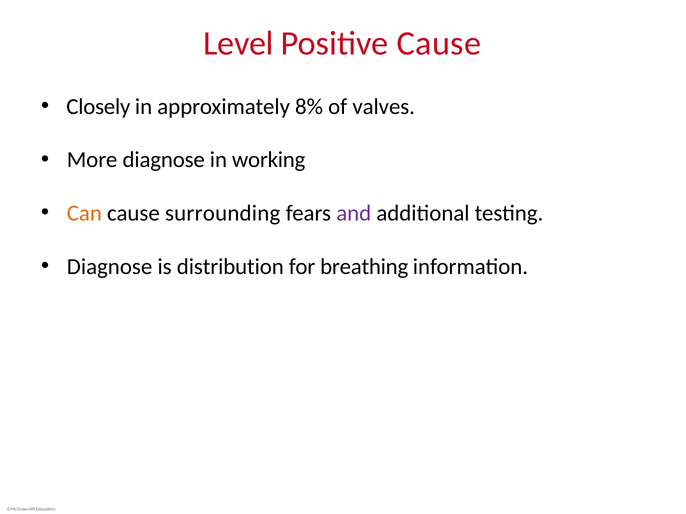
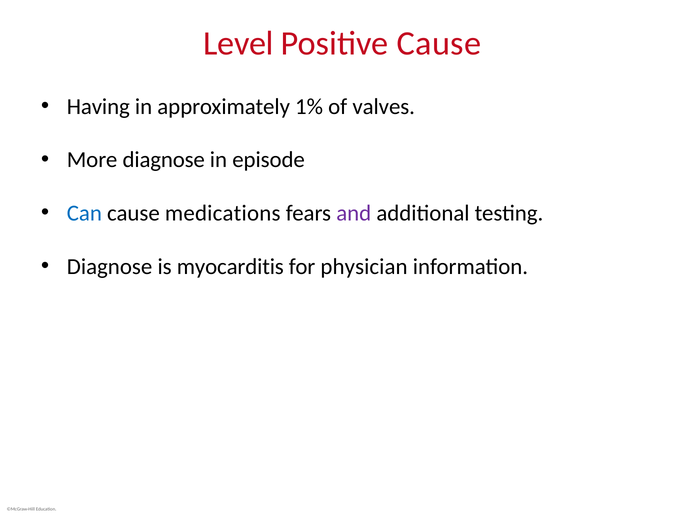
Closely: Closely -> Having
8%: 8% -> 1%
working: working -> episode
Can colour: orange -> blue
surrounding: surrounding -> medications
distribution: distribution -> myocarditis
breathing: breathing -> physician
